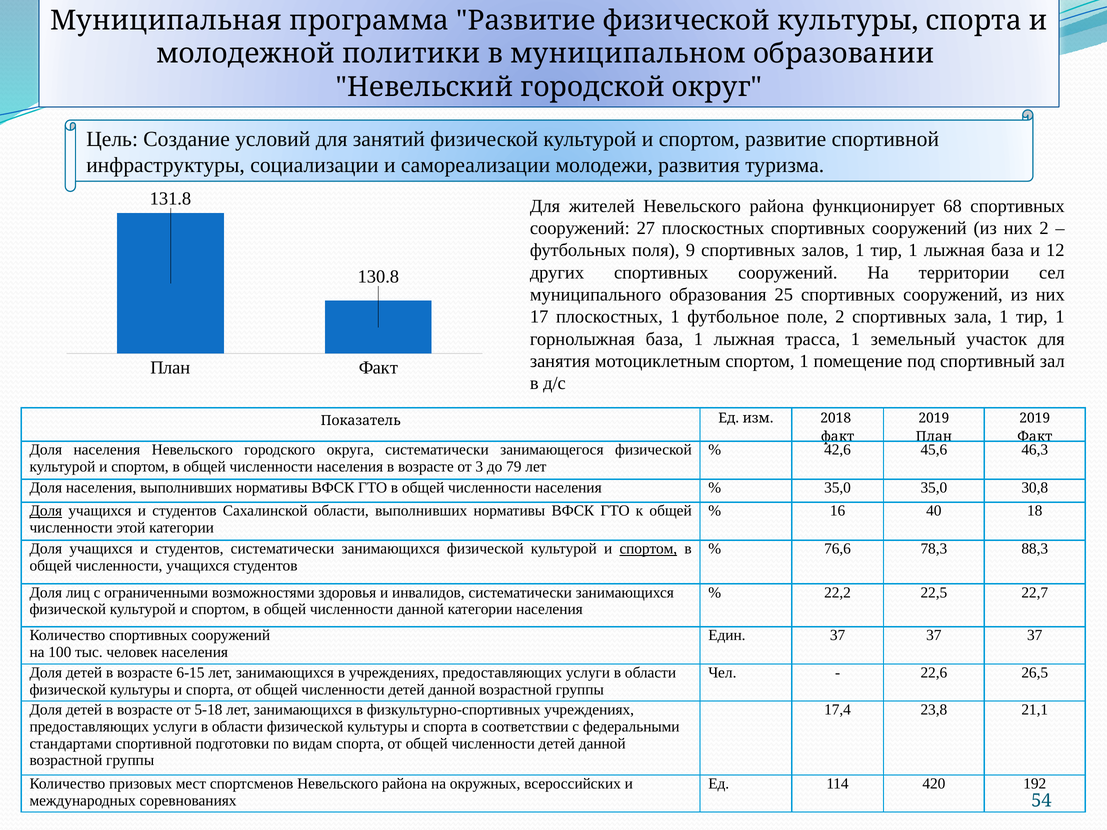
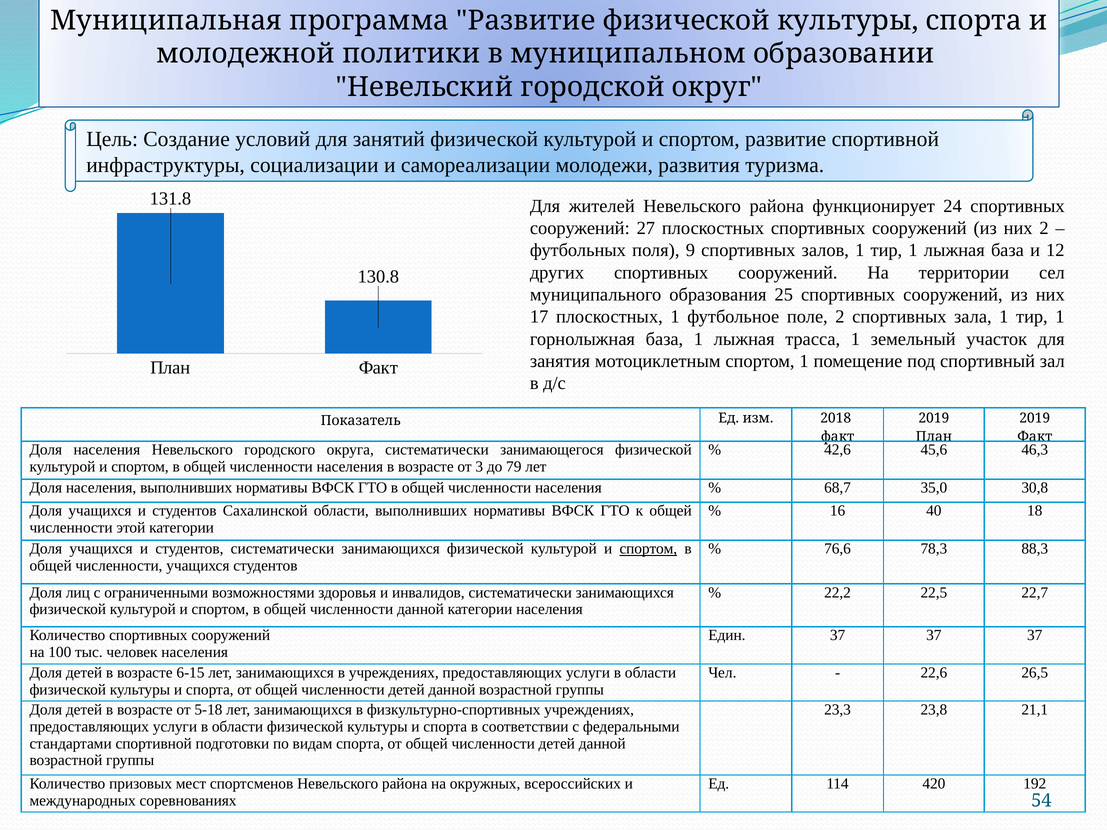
68: 68 -> 24
35,0 at (838, 488): 35,0 -> 68,7
Доля at (46, 511) underline: present -> none
17,4: 17,4 -> 23,3
